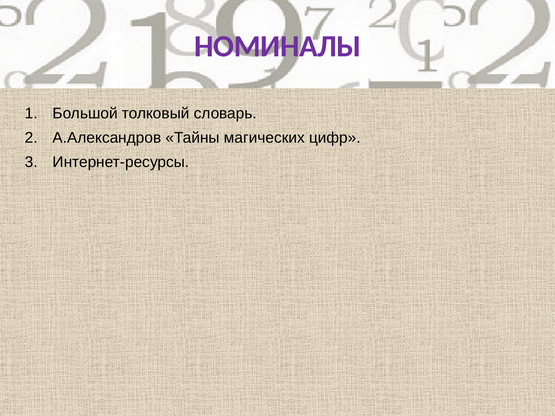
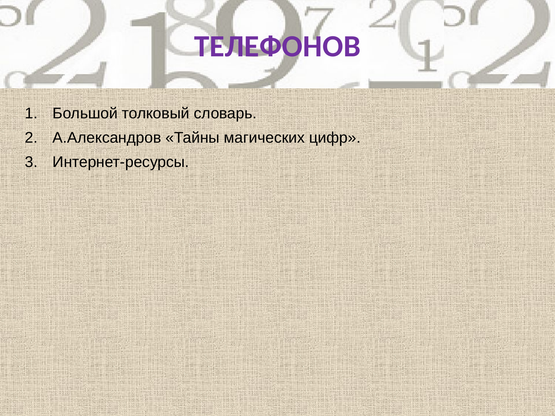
НОМИНАЛЫ: НОМИНАЛЫ -> ТЕЛЕФОНОВ
